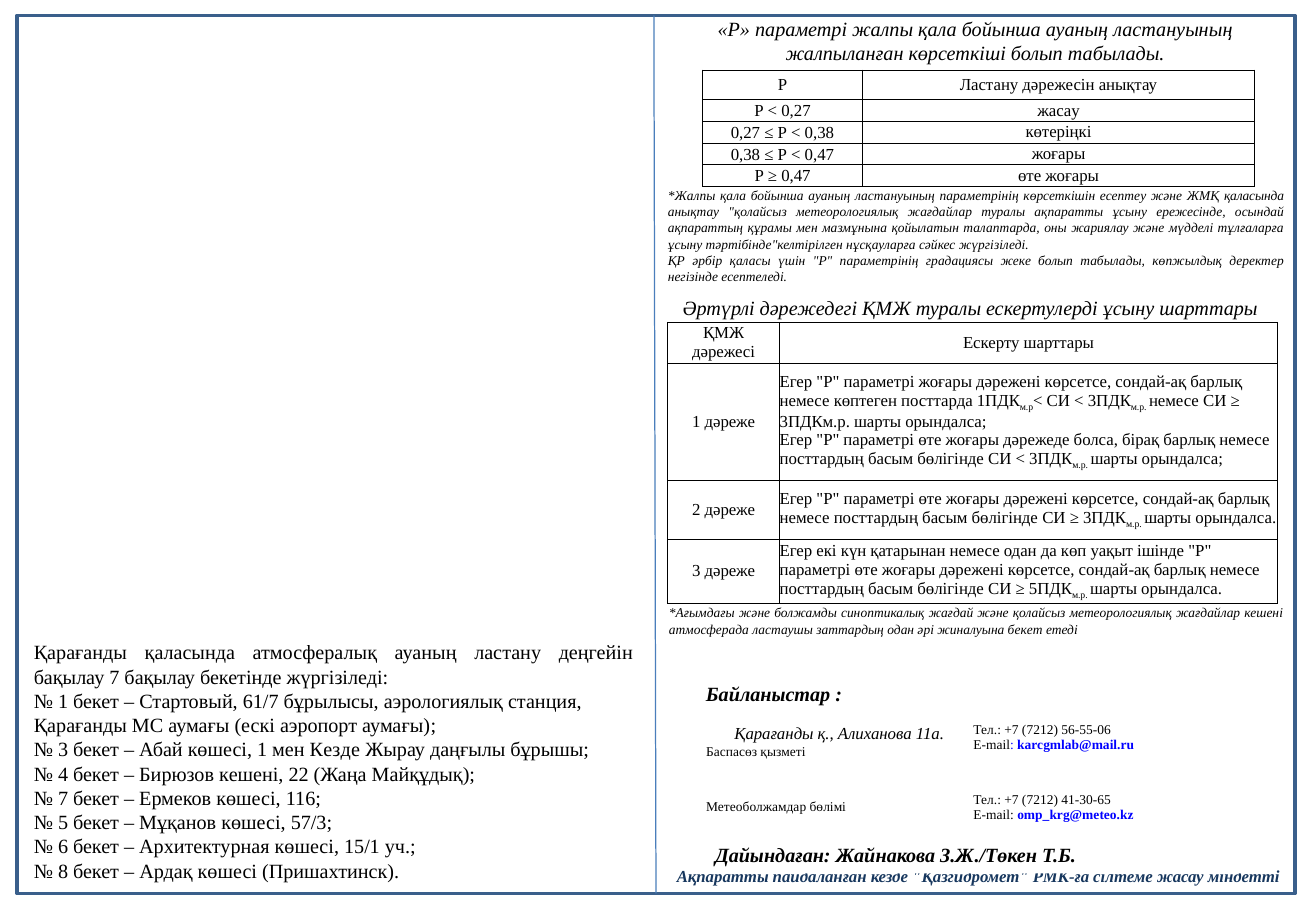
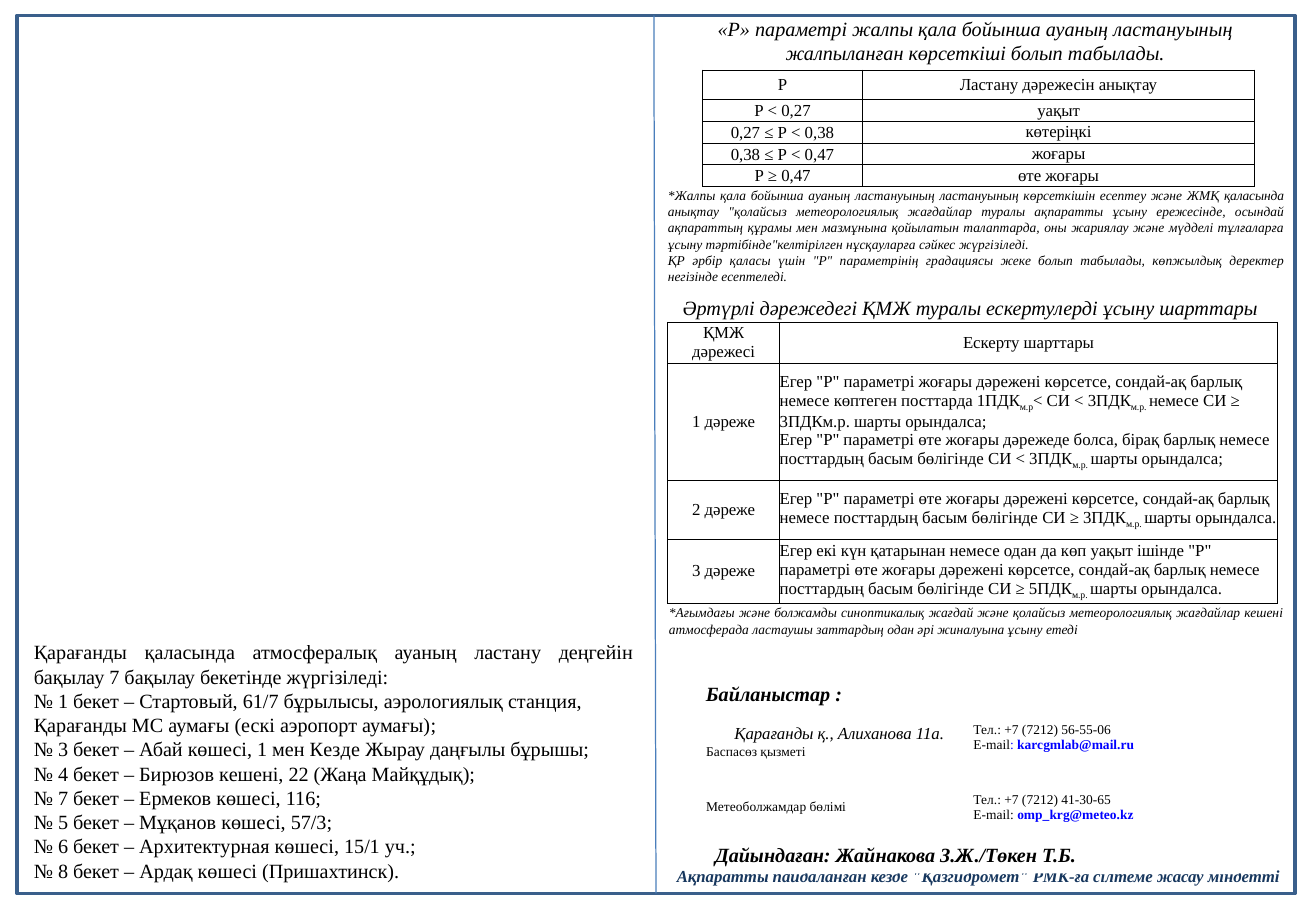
0,27 жасау: жасау -> уақыт
ластануының параметрінің: параметрінің -> ластануының
жиналуына бекет: бекет -> ұсыну
